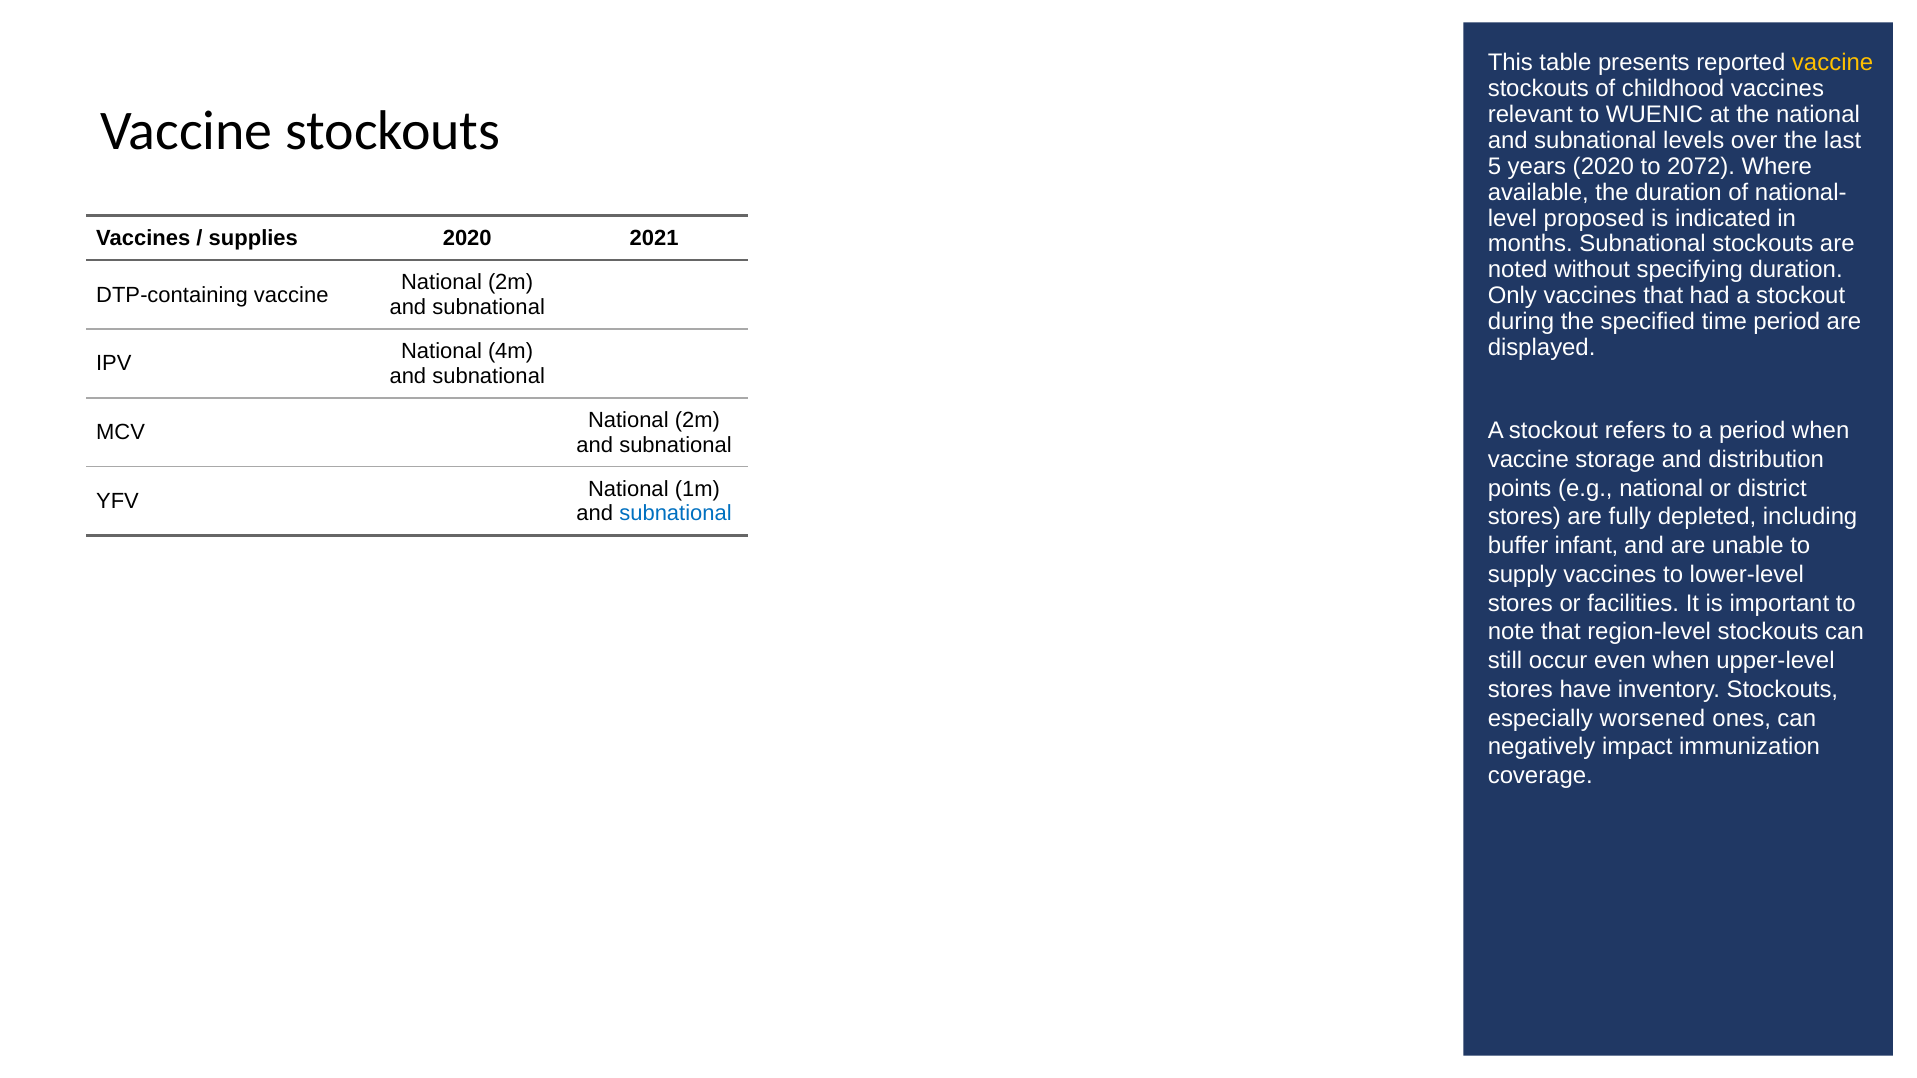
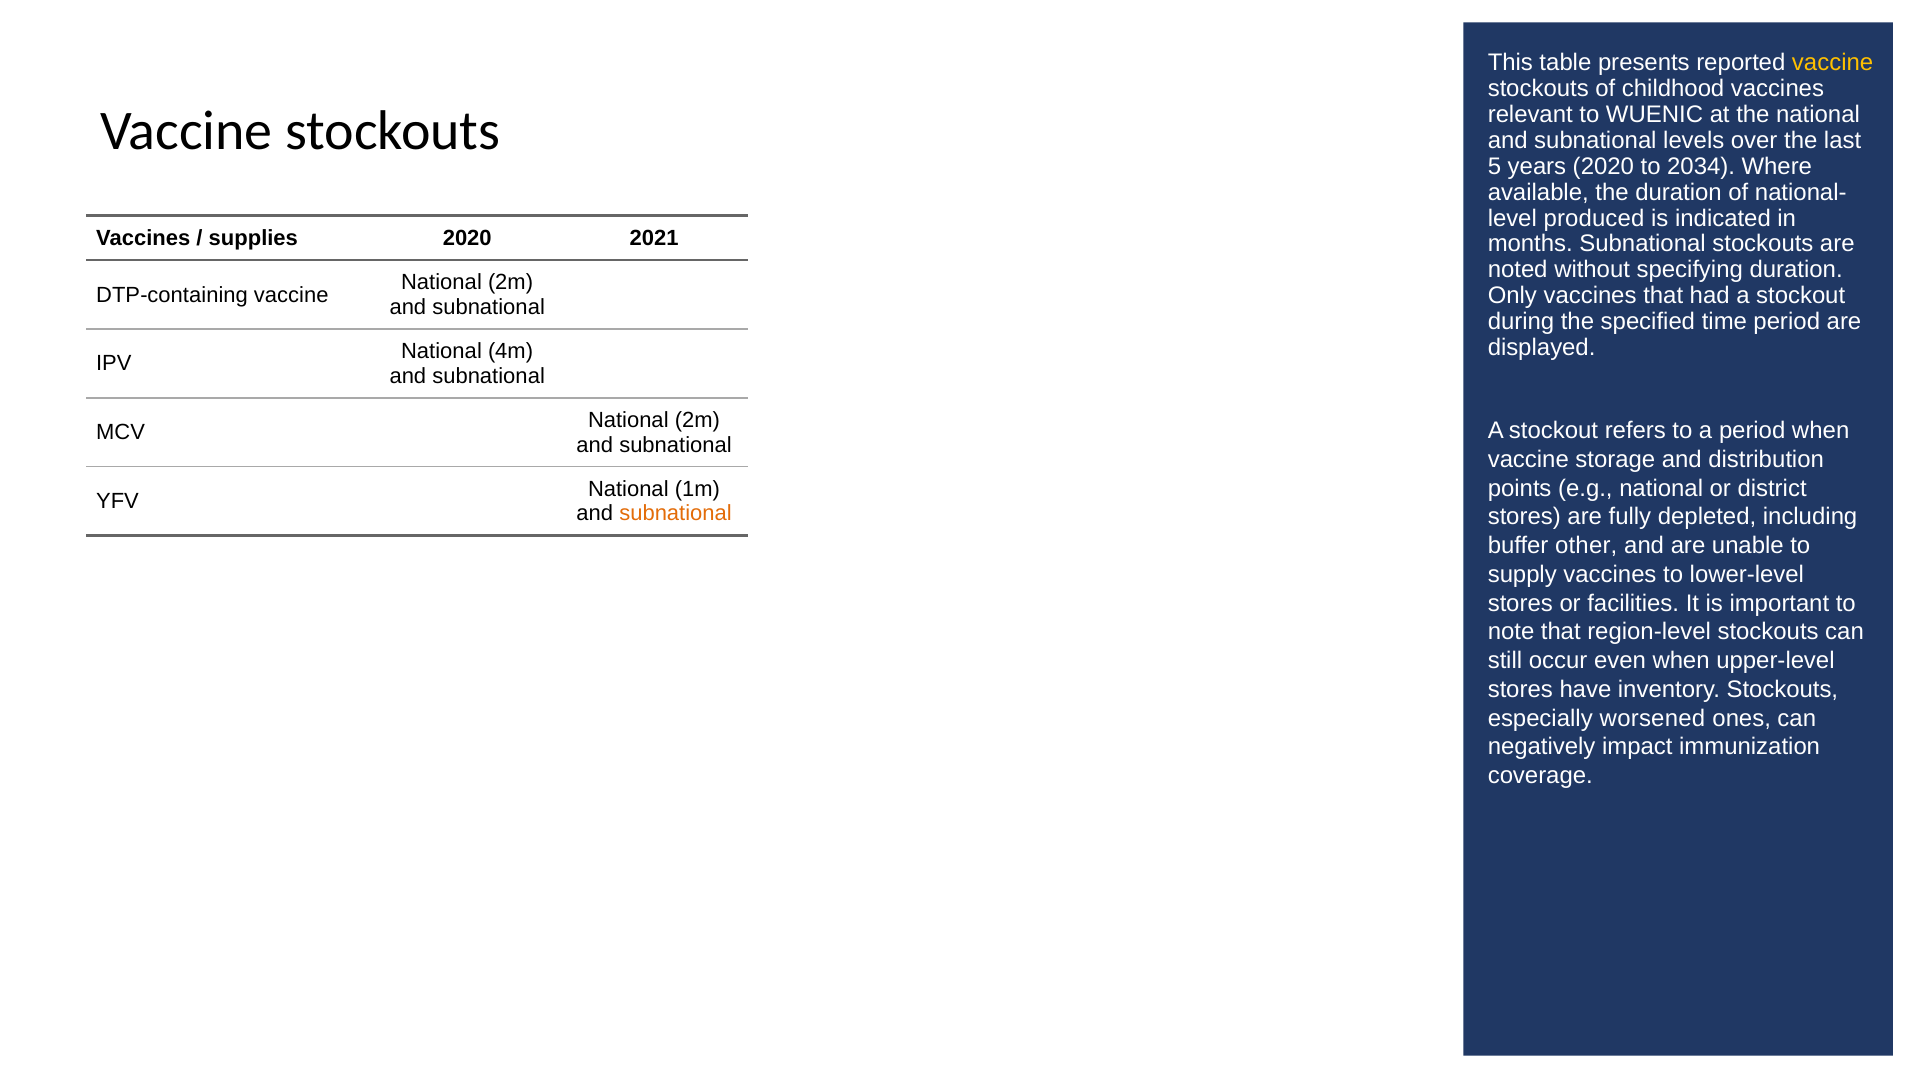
2072: 2072 -> 2034
proposed: proposed -> produced
subnational at (676, 514) colour: blue -> orange
infant: infant -> other
